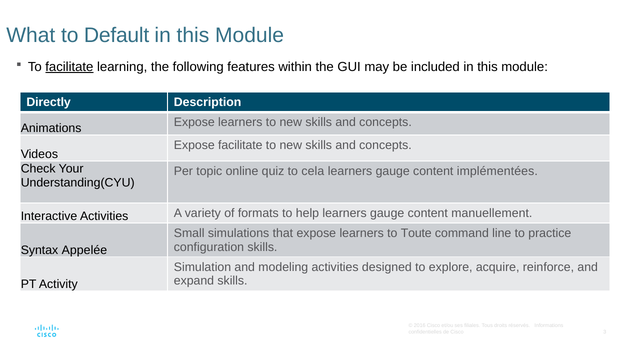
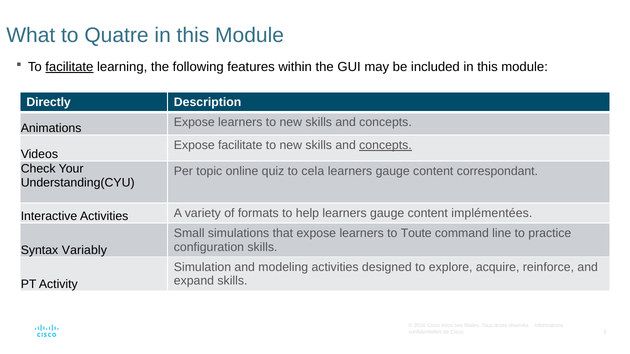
Default: Default -> Quatre
concepts at (385, 145) underline: none -> present
implémentées: implémentées -> correspondant
manuellement: manuellement -> implémentées
Appelée: Appelée -> Variably
